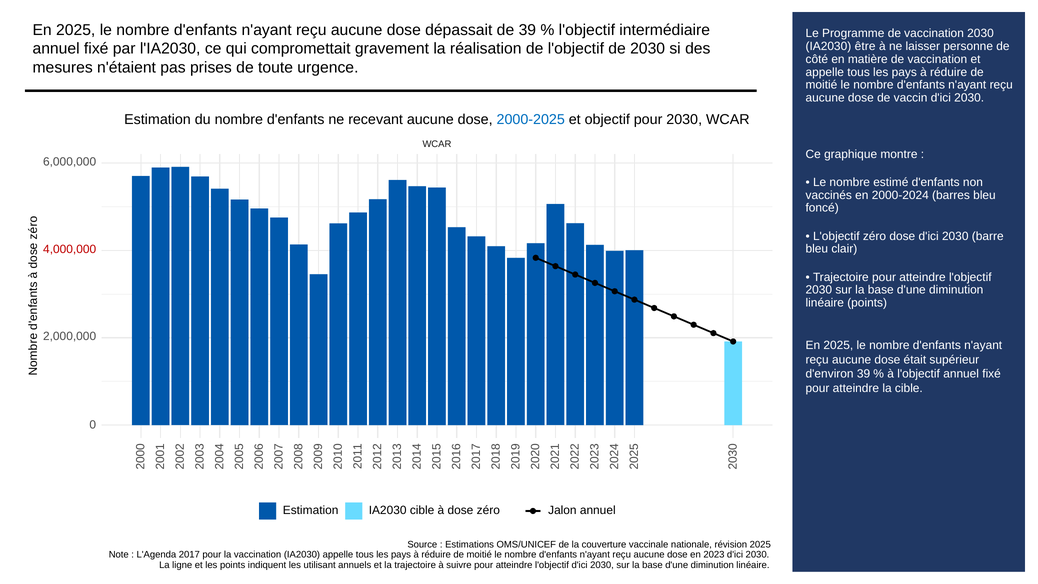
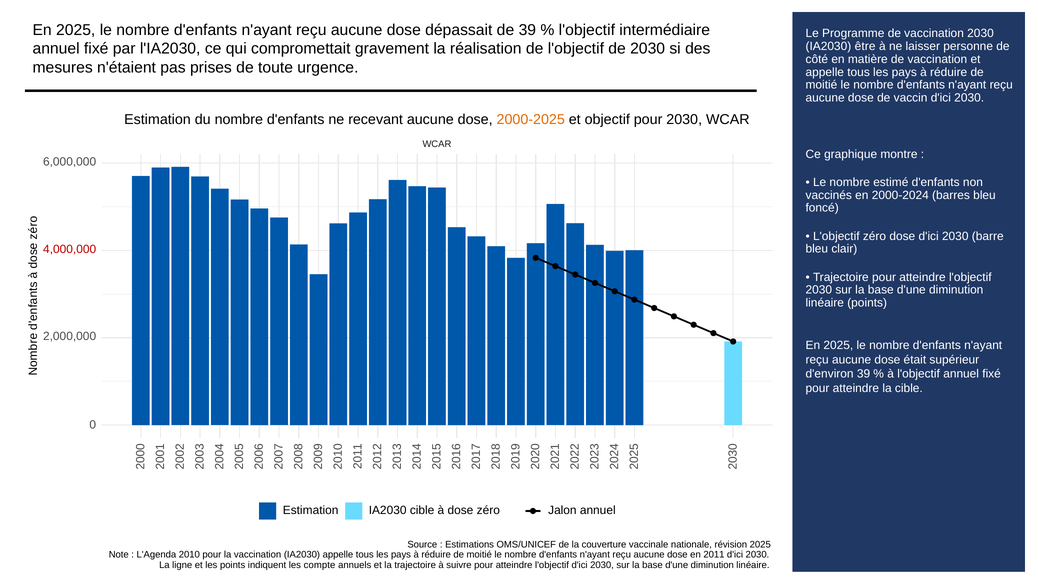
2000-2025 colour: blue -> orange
2017: 2017 -> 2010
2023: 2023 -> 2011
utilisant: utilisant -> compte
